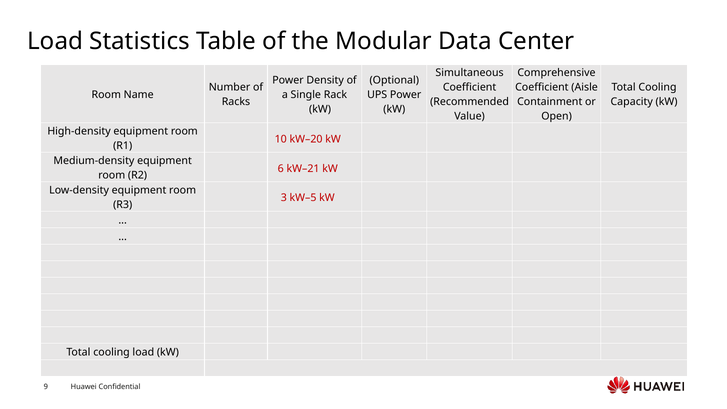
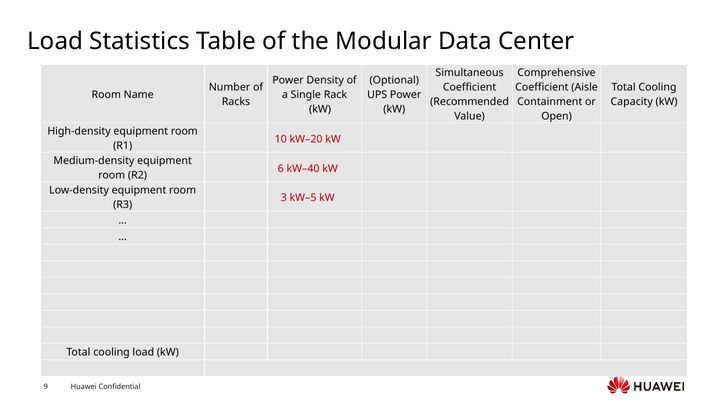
kW–21: kW–21 -> kW–40
